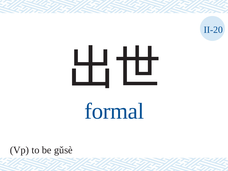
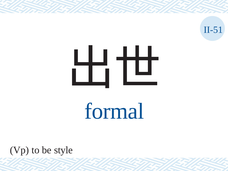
II-20: II-20 -> II-51
gǔsè: gǔsè -> style
